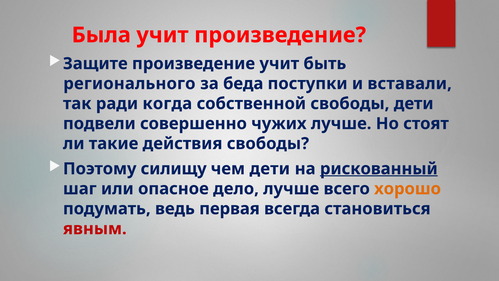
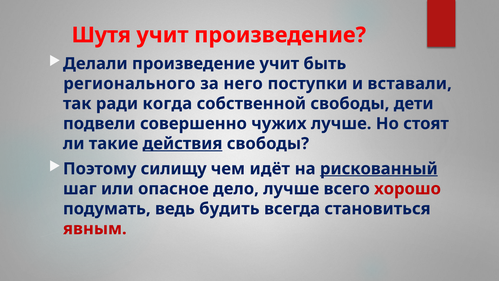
Была: Была -> Шутя
Защите: Защите -> Делали
беда: беда -> него
действия underline: none -> present
чем дети: дети -> идёт
хорошо colour: orange -> red
первая: первая -> будить
